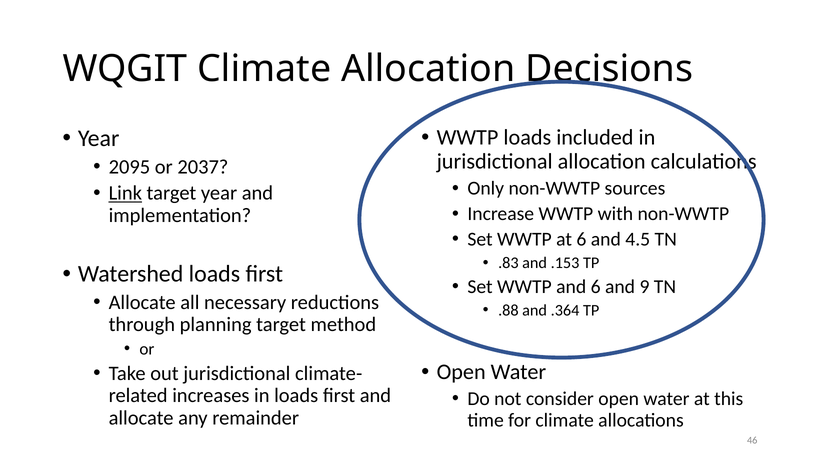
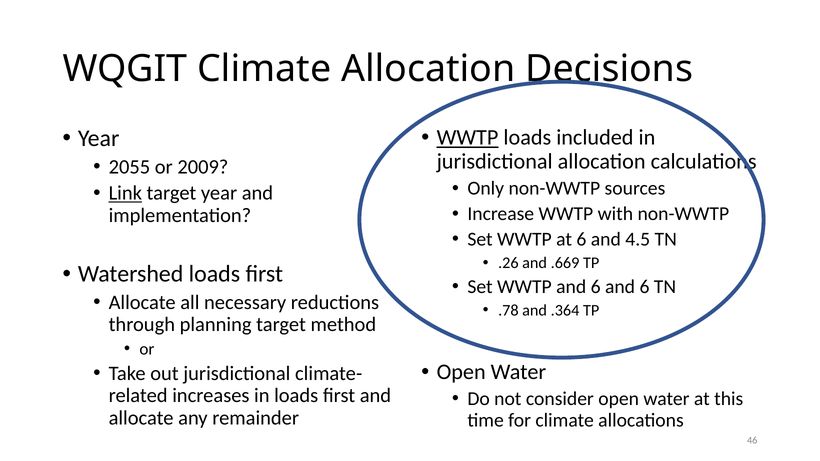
WWTP at (468, 138) underline: none -> present
2095: 2095 -> 2055
2037: 2037 -> 2009
.83: .83 -> .26
.153: .153 -> .669
6 and 9: 9 -> 6
.88: .88 -> .78
